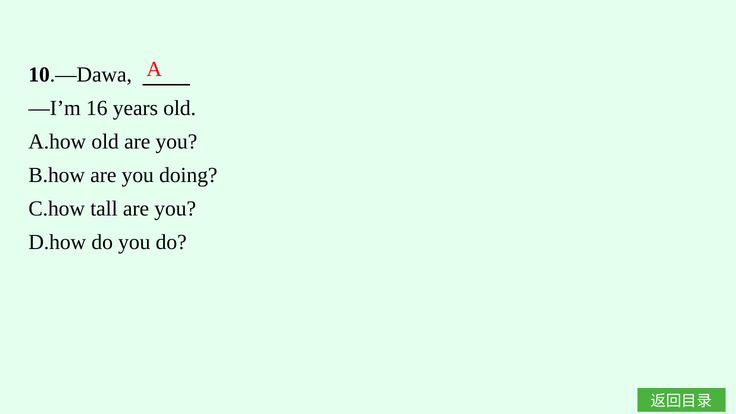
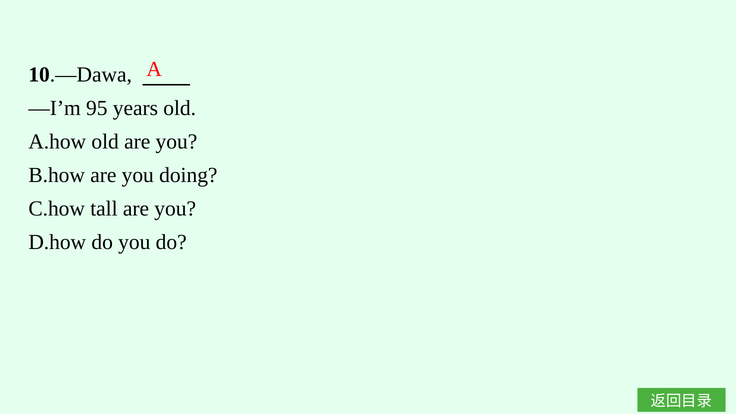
16: 16 -> 95
